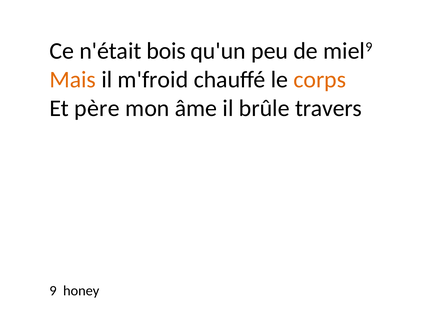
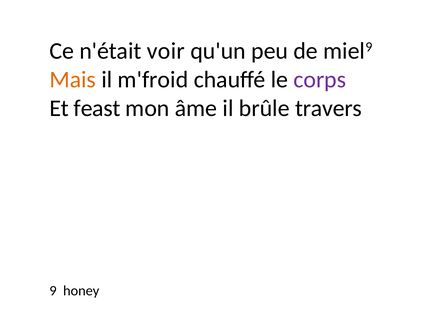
bois: bois -> voir
corps colour: orange -> purple
père: père -> feast
